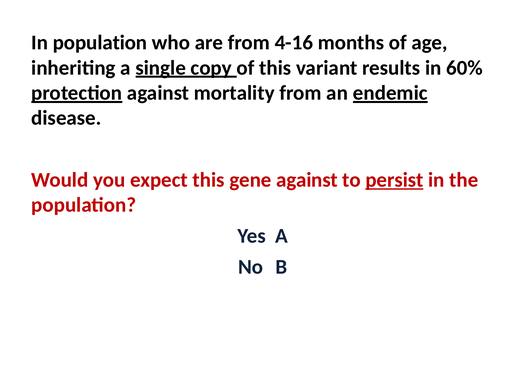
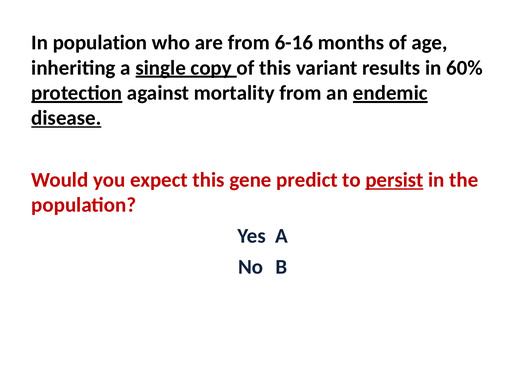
4-16: 4-16 -> 6-16
disease underline: none -> present
gene against: against -> predict
